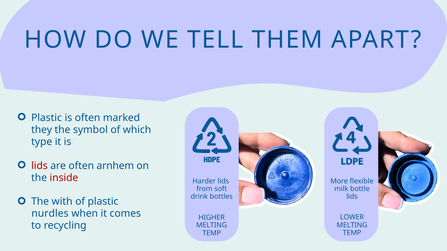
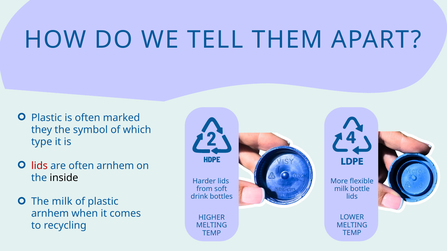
inside colour: red -> black
The with: with -> milk
nurdles at (50, 214): nurdles -> arnhem
